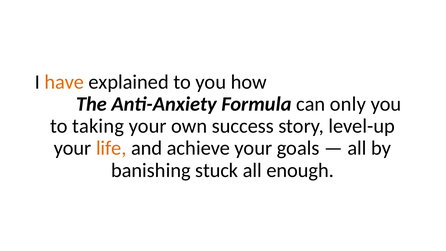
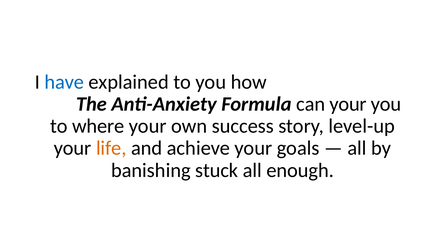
have colour: orange -> blue
can only: only -> your
taking: taking -> where
